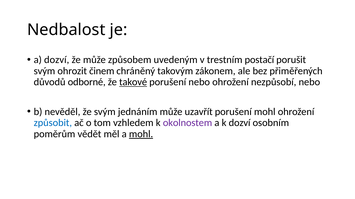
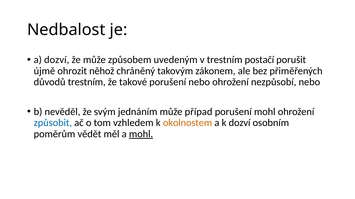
svým at (44, 71): svým -> újmě
činem: činem -> něhož
důvodů odborné: odborné -> trestním
takové underline: present -> none
uzavřít: uzavřít -> případ
okolnostem colour: purple -> orange
